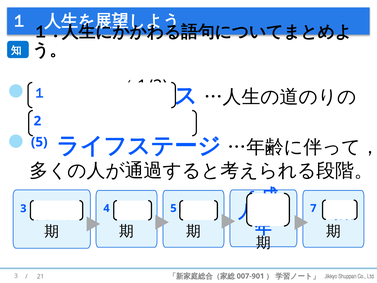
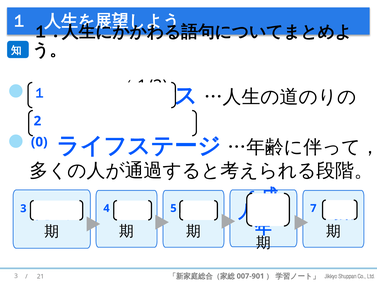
5 at (39, 142): 5 -> 0
